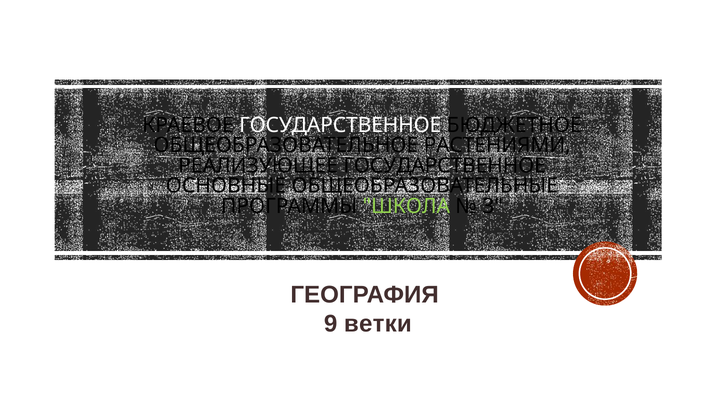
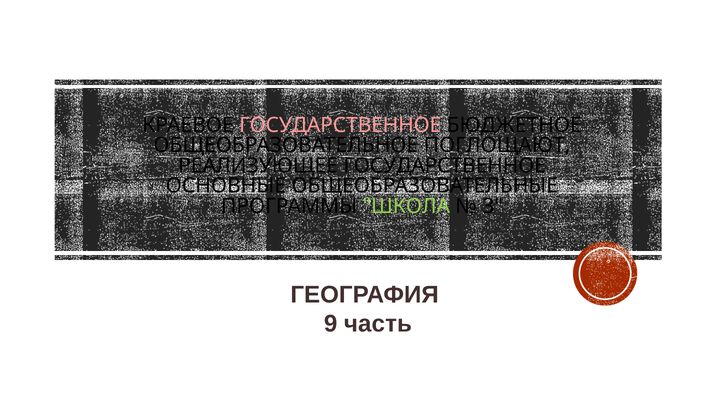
ГОСУДАРСТВЕННОЕ at (340, 125) colour: white -> pink
РАСТЕНИЯМИ: РАСТЕНИЯМИ -> ПОГЛОЩАЮТ
ветки: ветки -> часть
